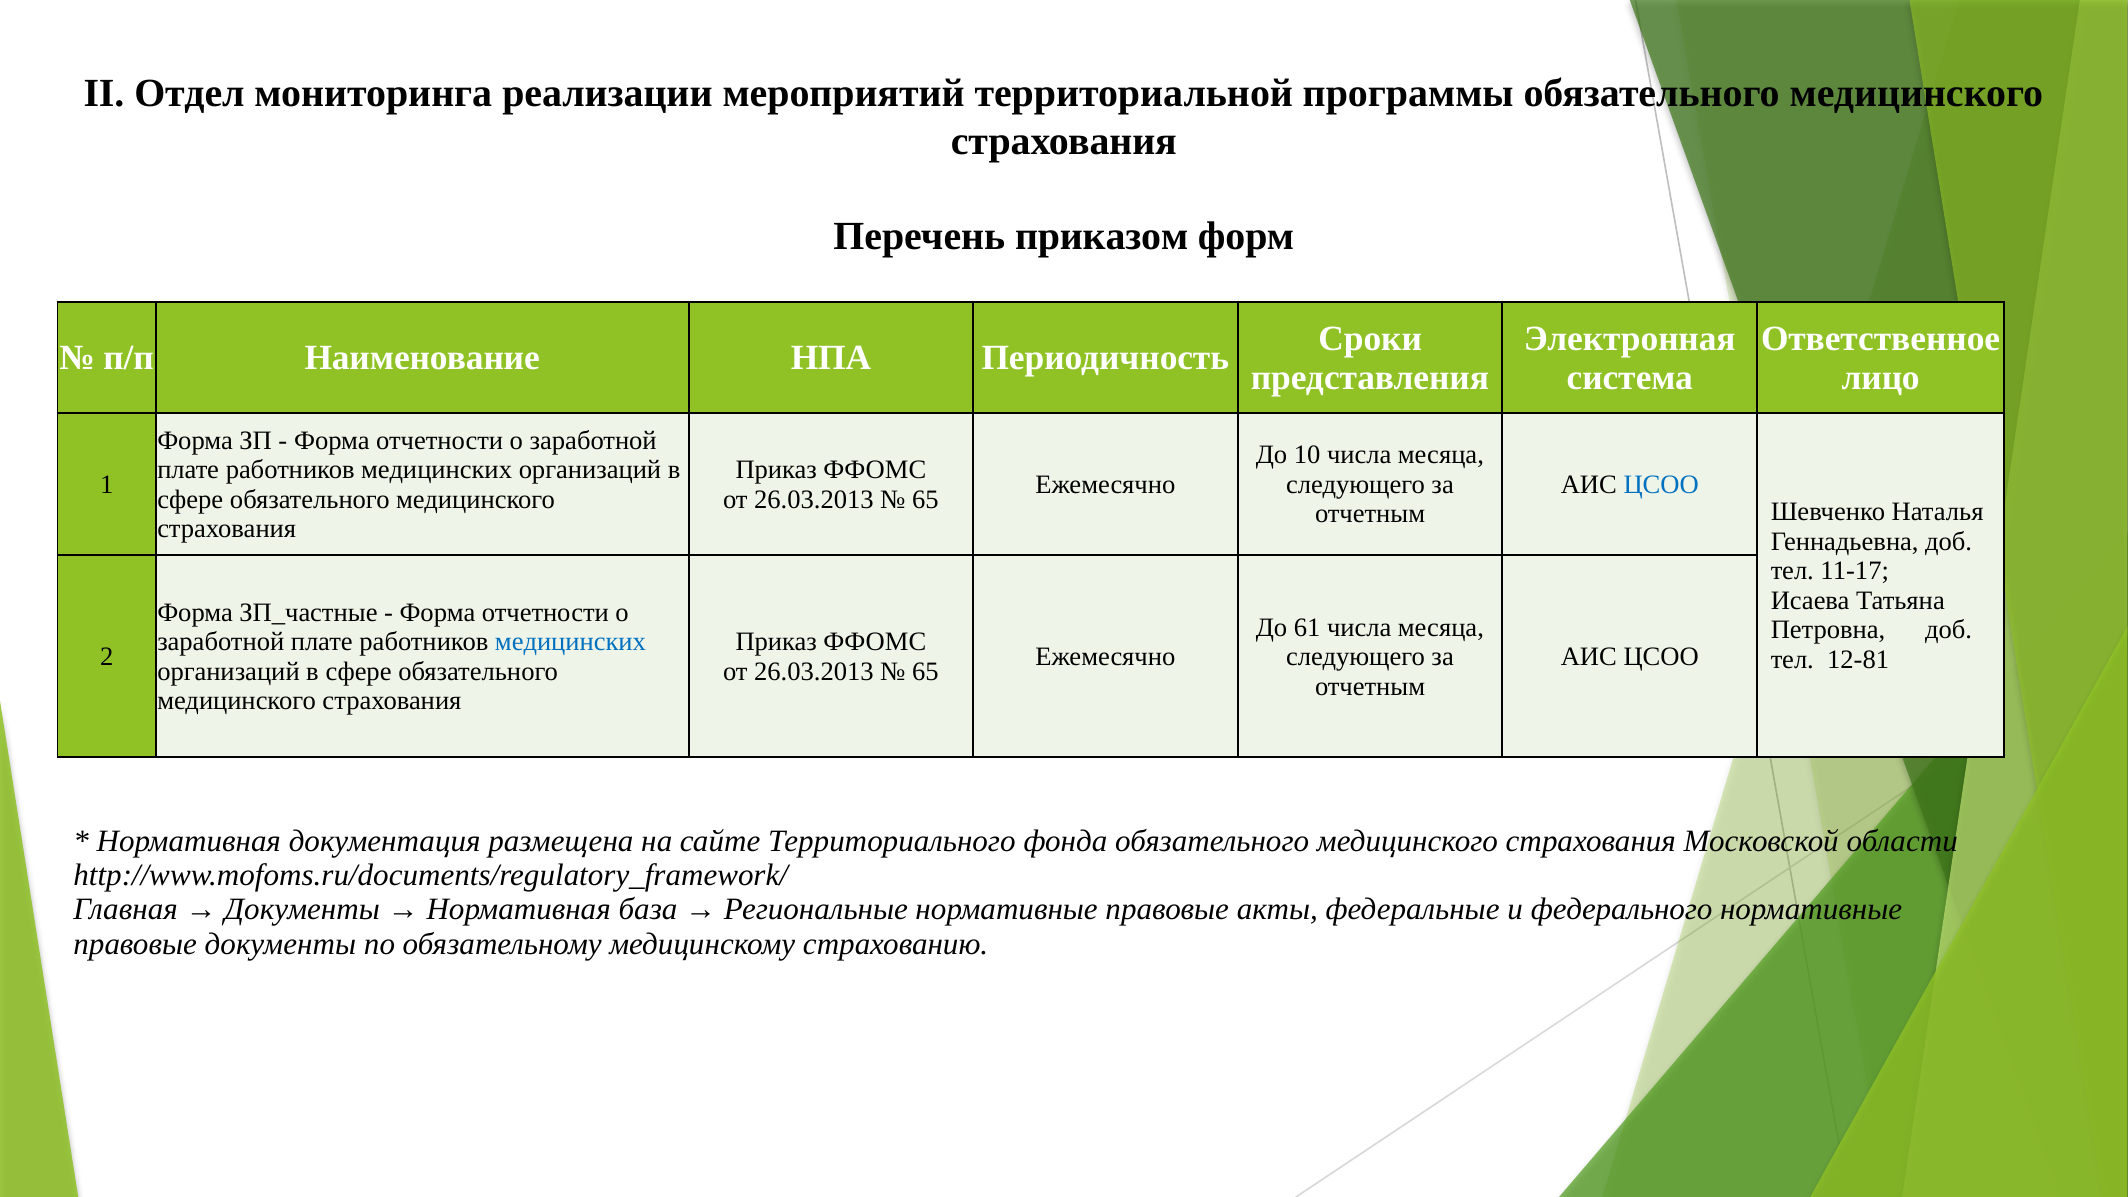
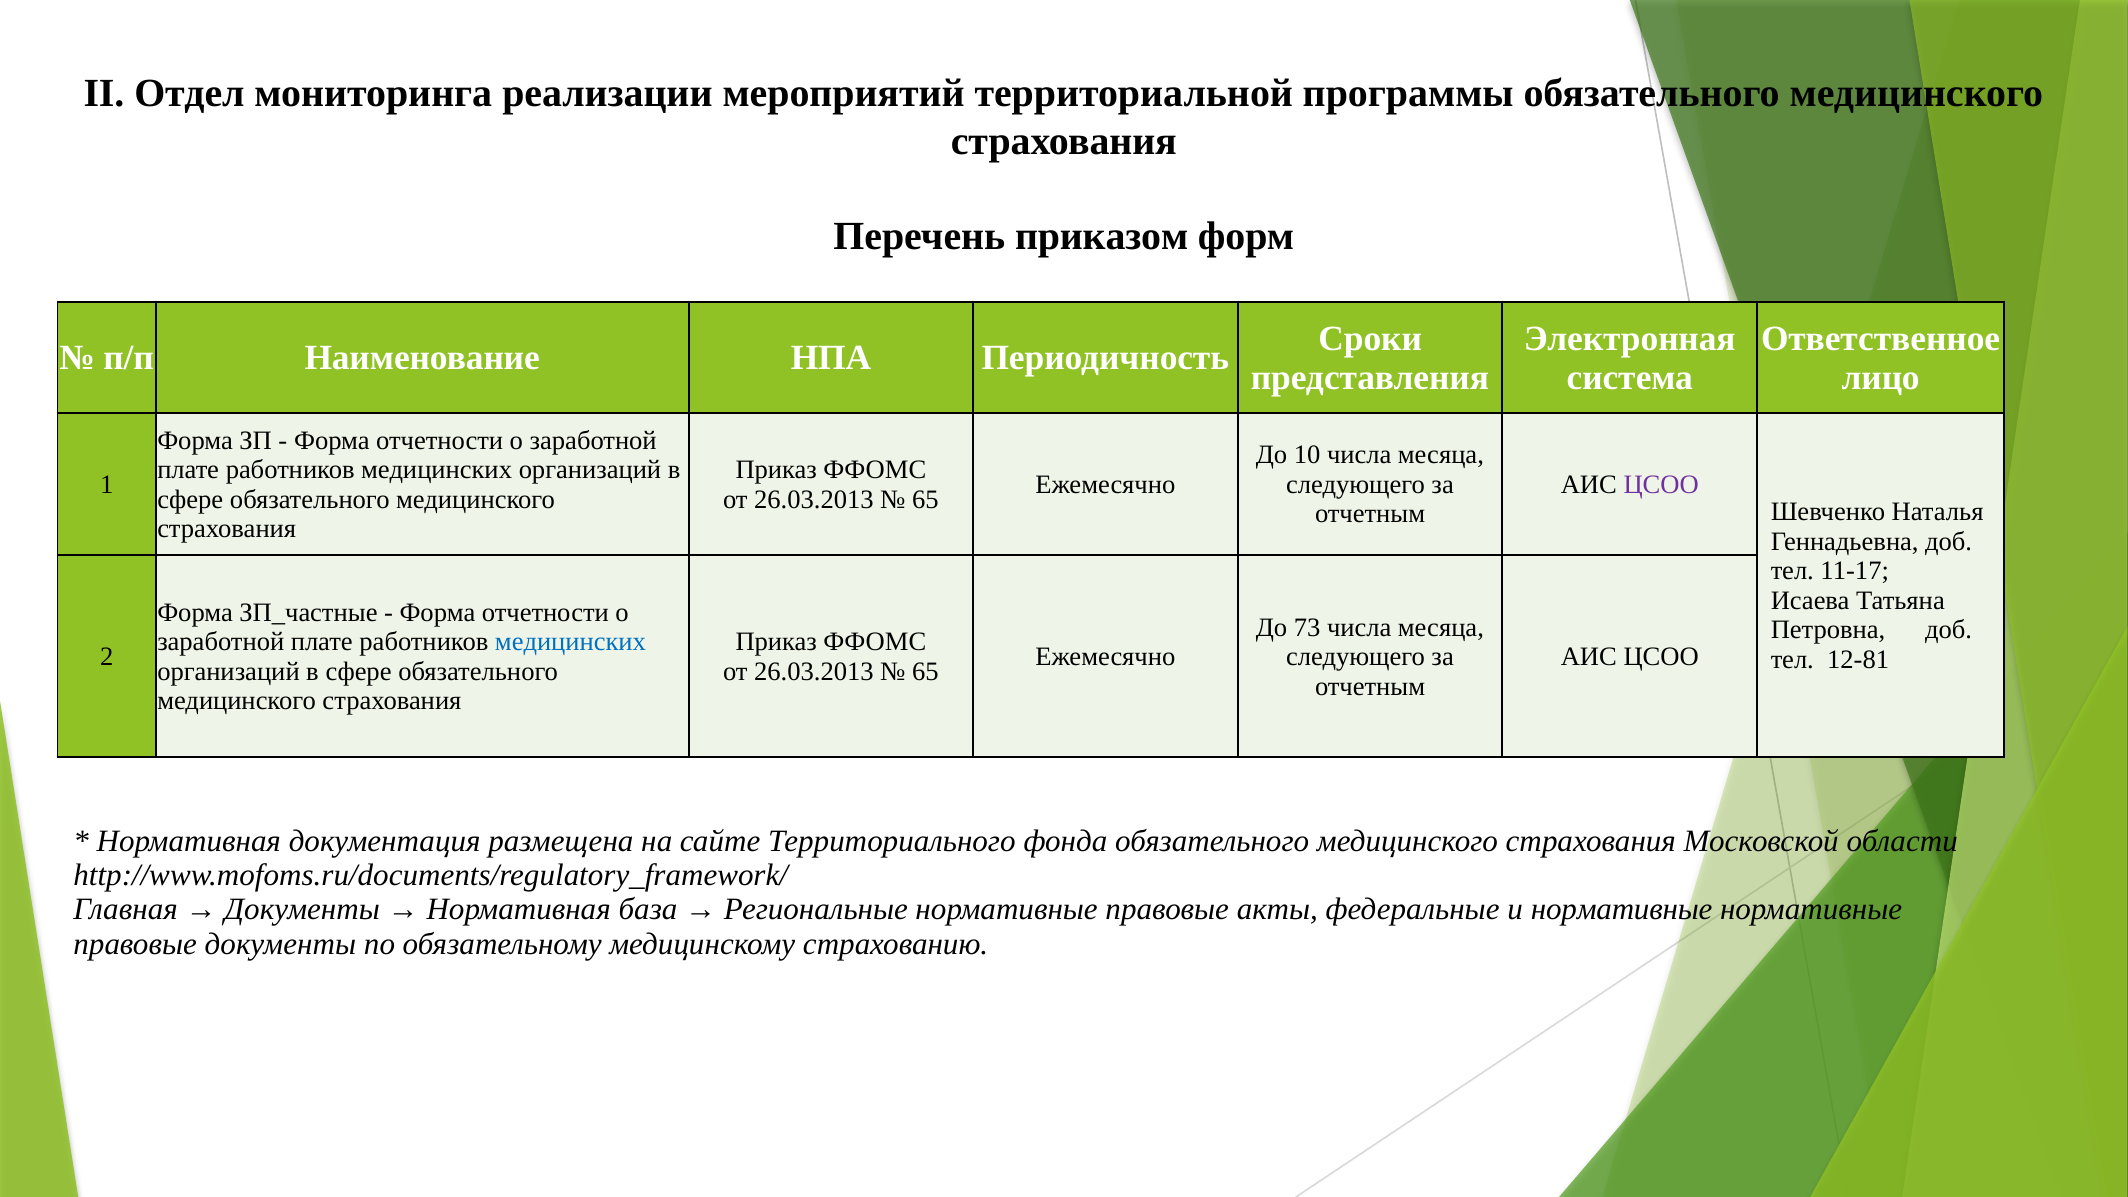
ЦСОО at (1661, 485) colour: blue -> purple
61: 61 -> 73
и федерального: федерального -> нормативные
